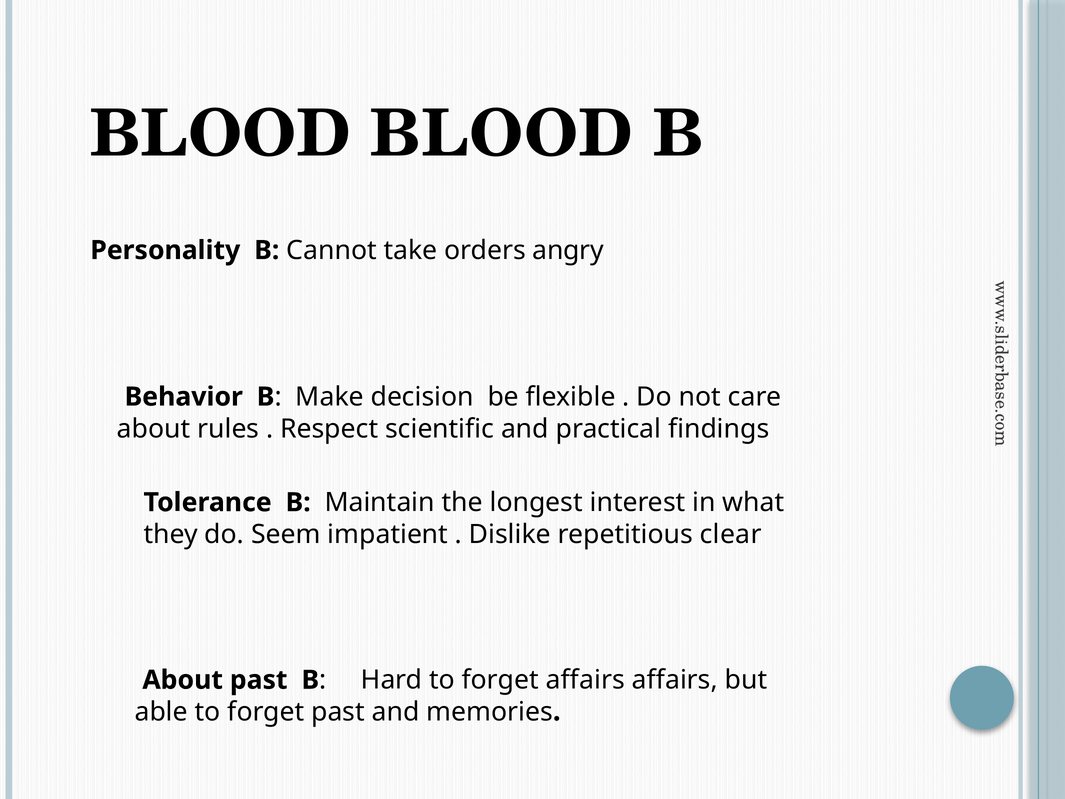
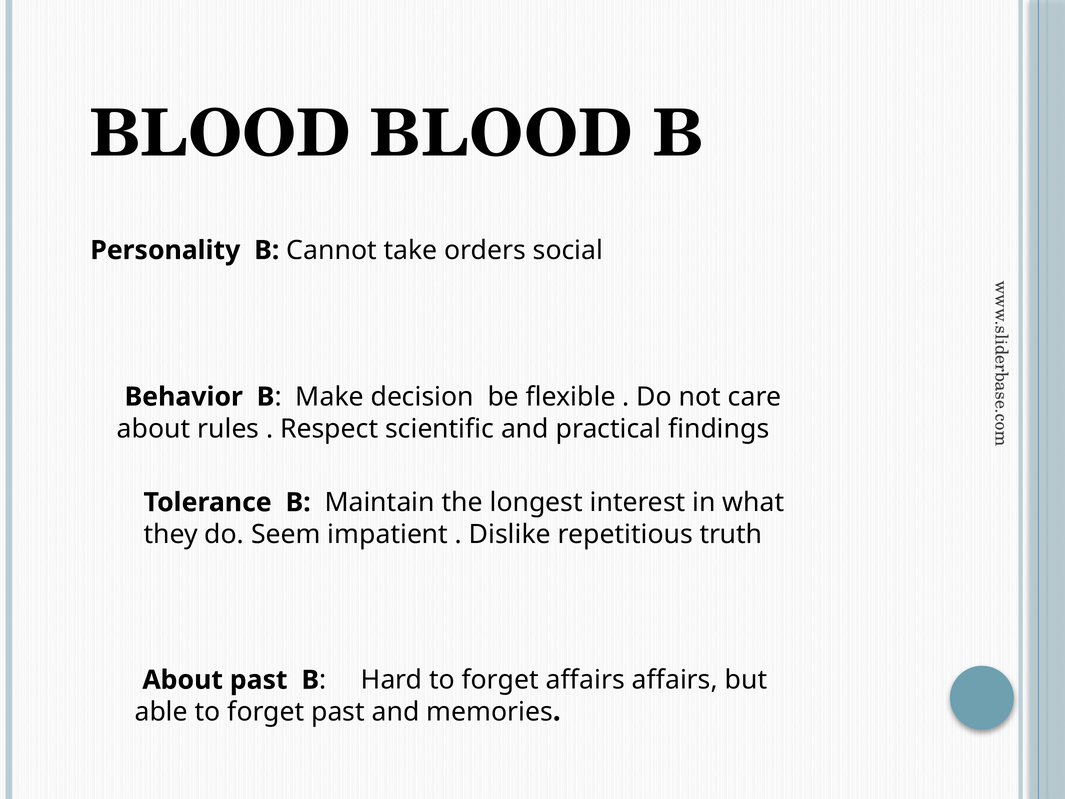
angry: angry -> social
clear: clear -> truth
